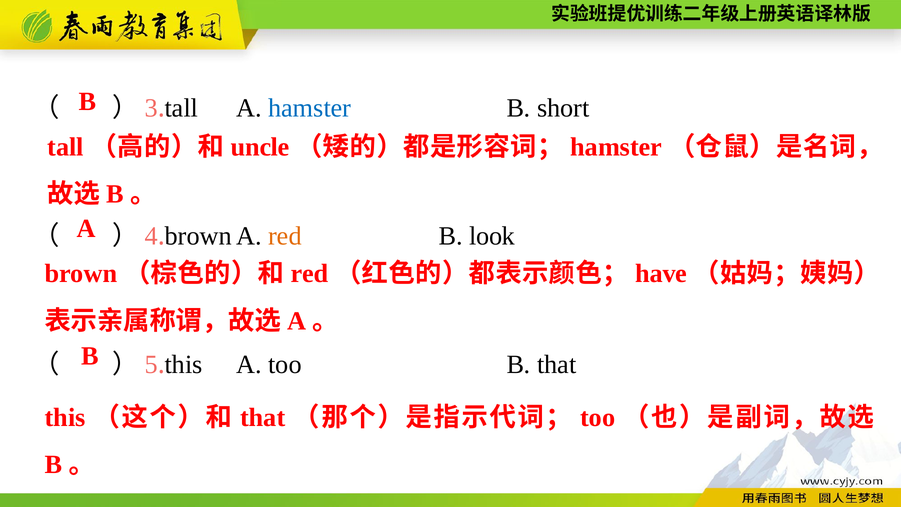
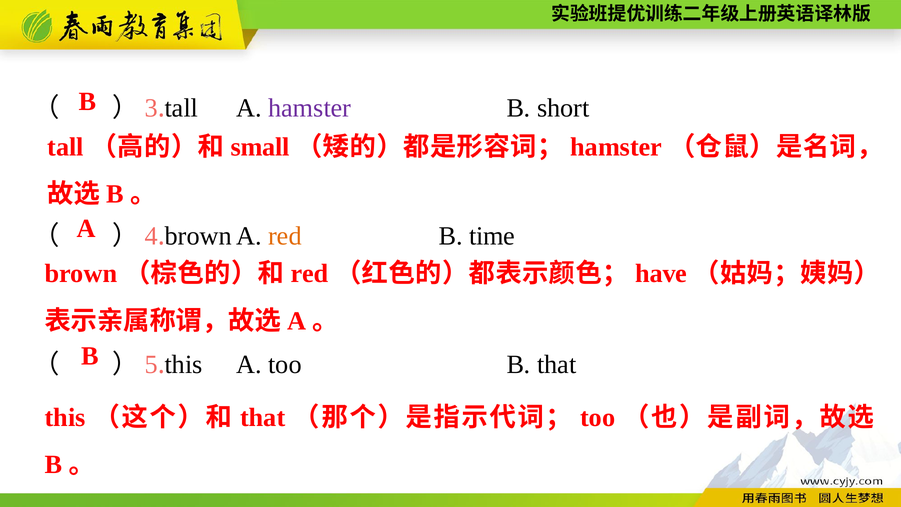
hamster at (310, 108) colour: blue -> purple
uncle: uncle -> small
look: look -> time
